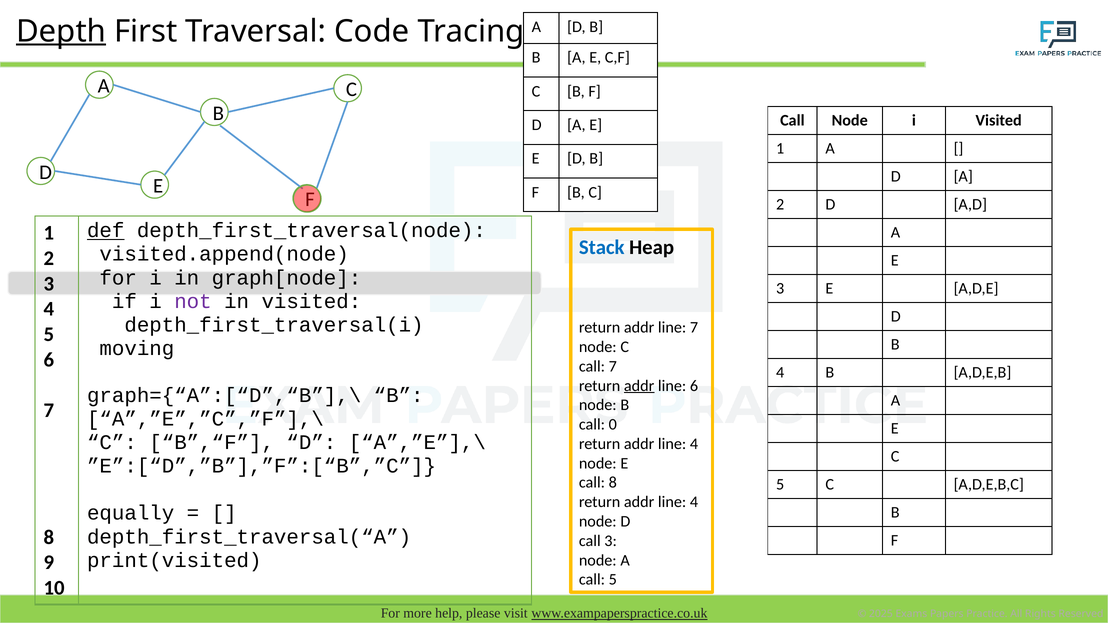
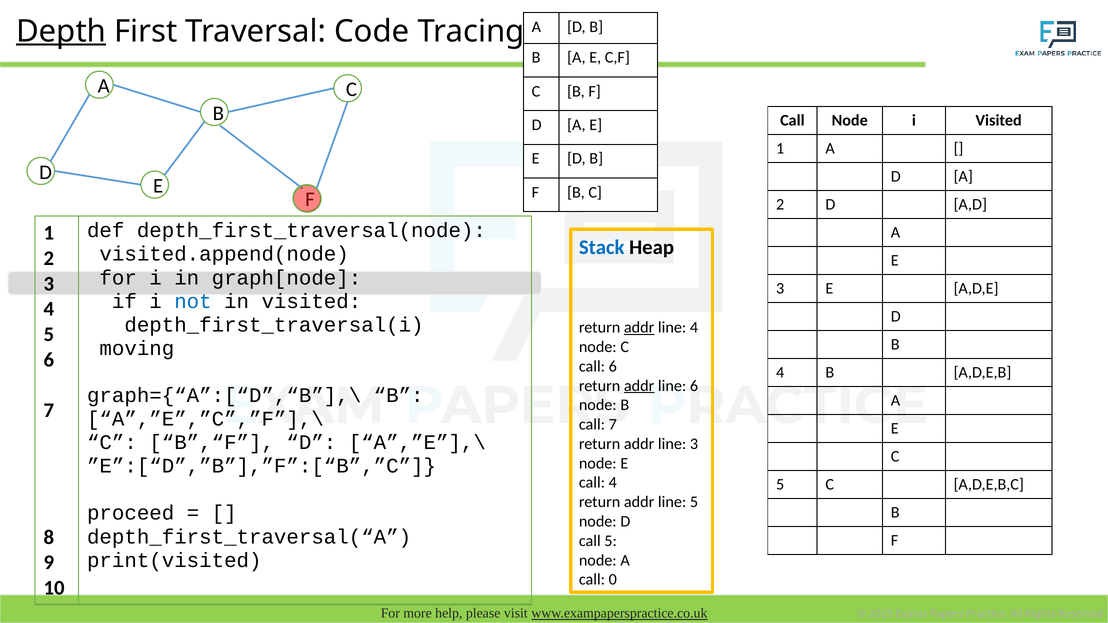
def underline: present -> none
not colour: purple -> blue
addr at (639, 328) underline: none -> present
line 7: 7 -> 4
call 7: 7 -> 6
call 0: 0 -> 7
4 at (694, 444): 4 -> 3
call 8: 8 -> 4
4 at (694, 502): 4 -> 5
equally: equally -> proceed
call 3: 3 -> 5
call 5: 5 -> 0
